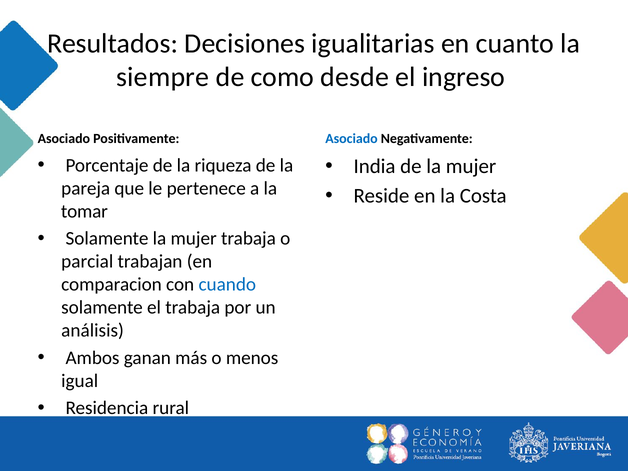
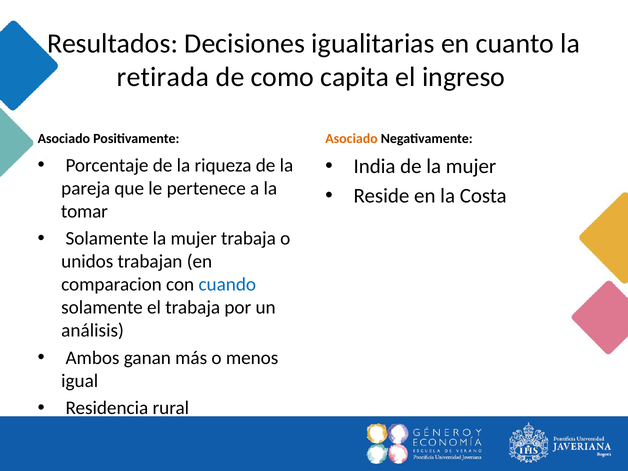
siempre: siempre -> retirada
desde: desde -> capita
Asociado at (352, 139) colour: blue -> orange
parcial: parcial -> unidos
